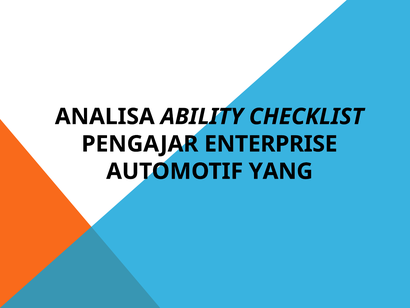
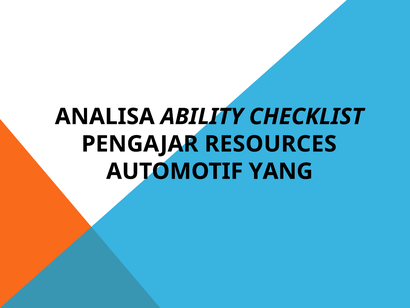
ENTERPRISE: ENTERPRISE -> RESOURCES
